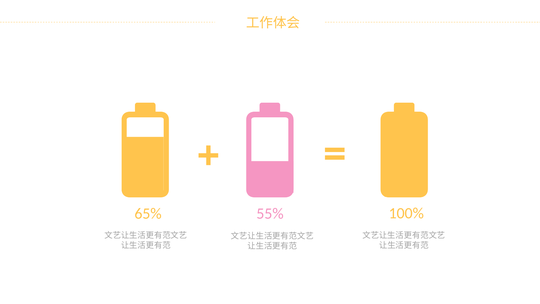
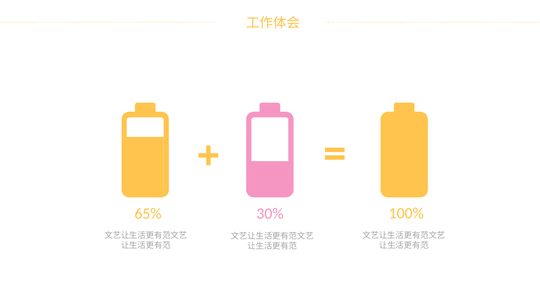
55%: 55% -> 30%
